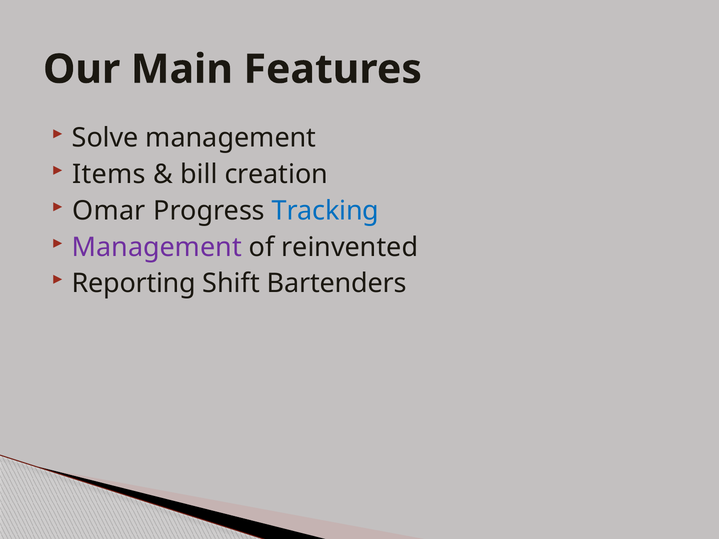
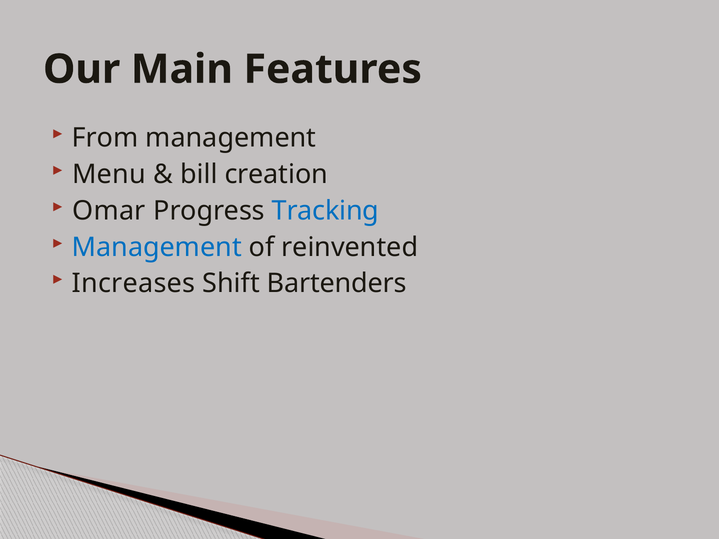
Solve: Solve -> From
Items: Items -> Menu
Management at (157, 247) colour: purple -> blue
Reporting: Reporting -> Increases
